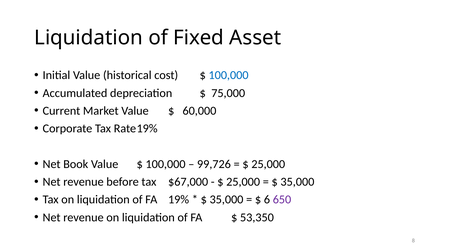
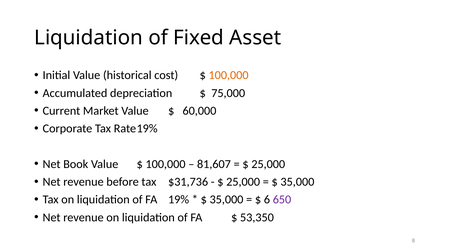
100,000 at (229, 75) colour: blue -> orange
99,726: 99,726 -> 81,607
$67,000: $67,000 -> $31,736
